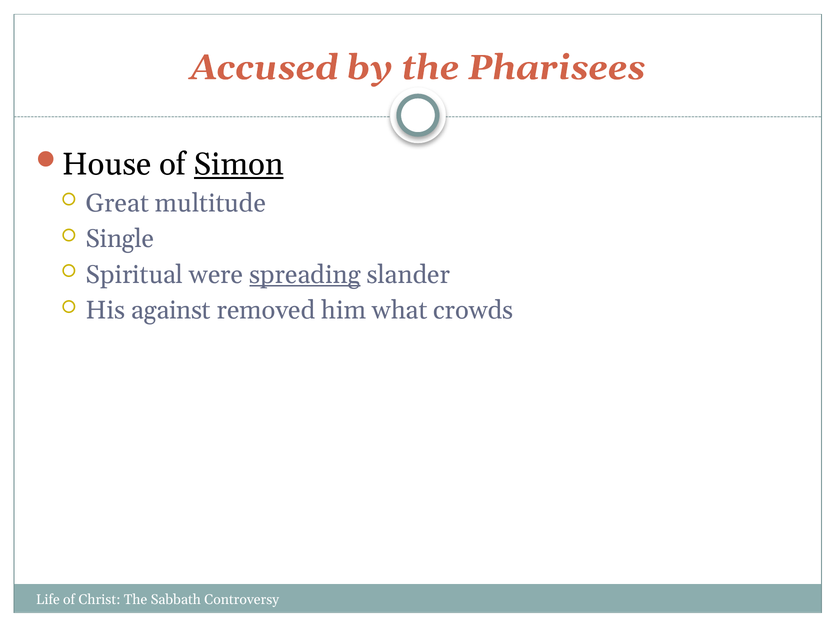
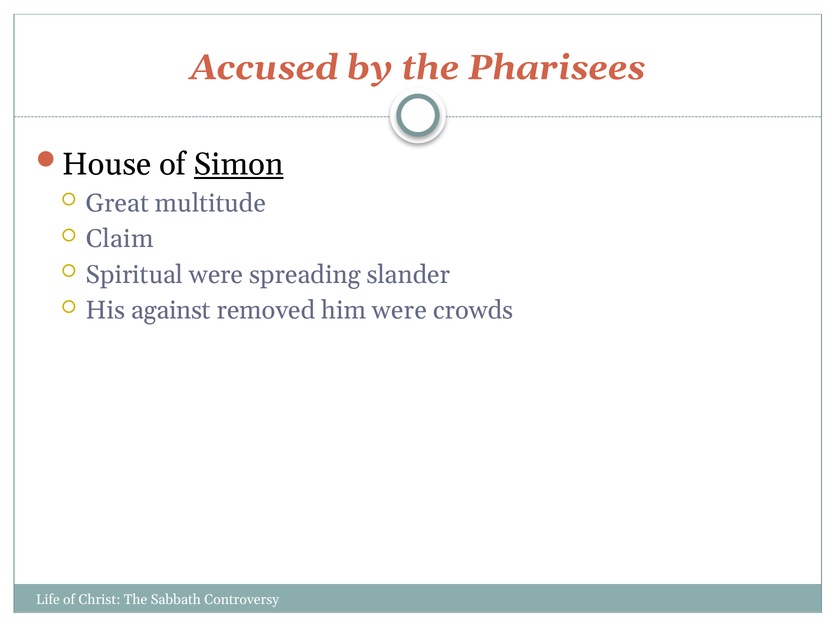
Single: Single -> Claim
spreading underline: present -> none
him what: what -> were
